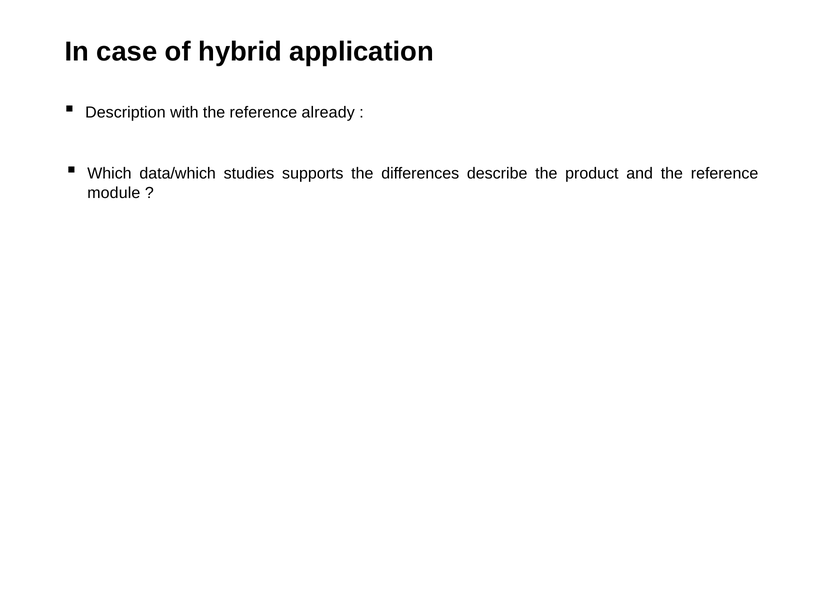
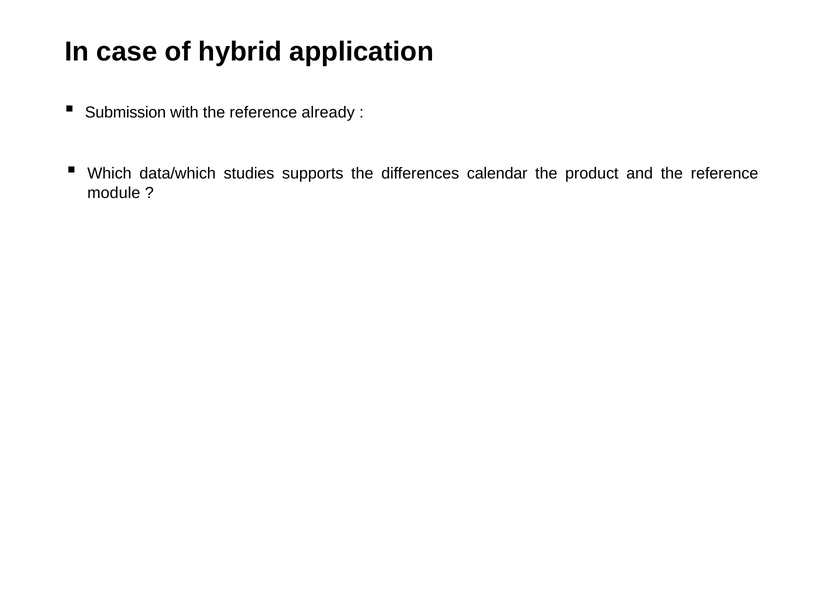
Description: Description -> Submission
describe: describe -> calendar
